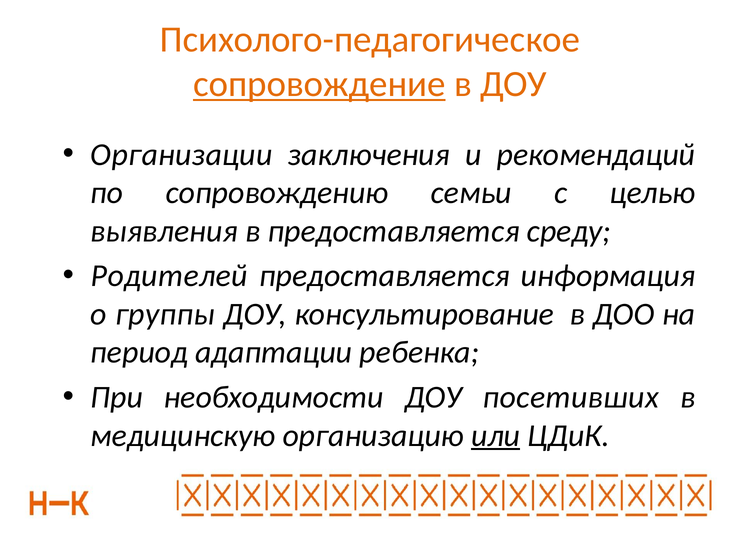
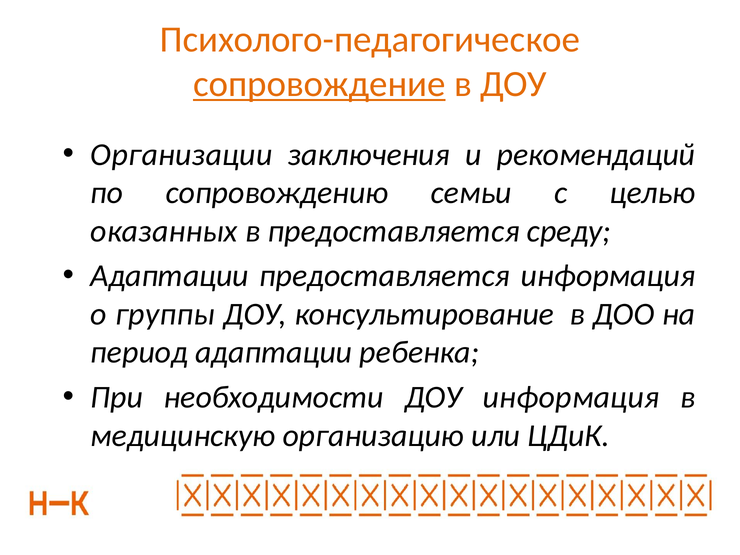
выявления: выявления -> оказанных
Родителей at (169, 276): Родителей -> Адаптации
ДОУ посетивших: посетивших -> информация
или underline: present -> none
